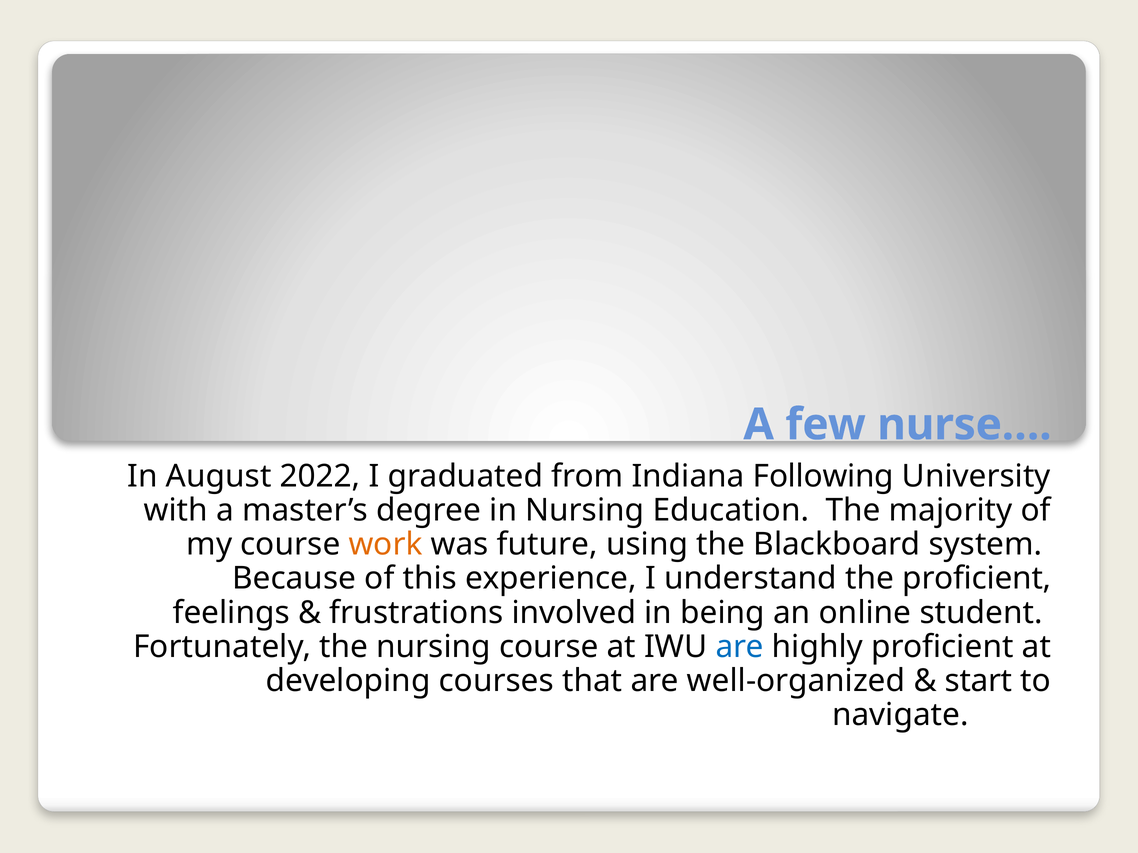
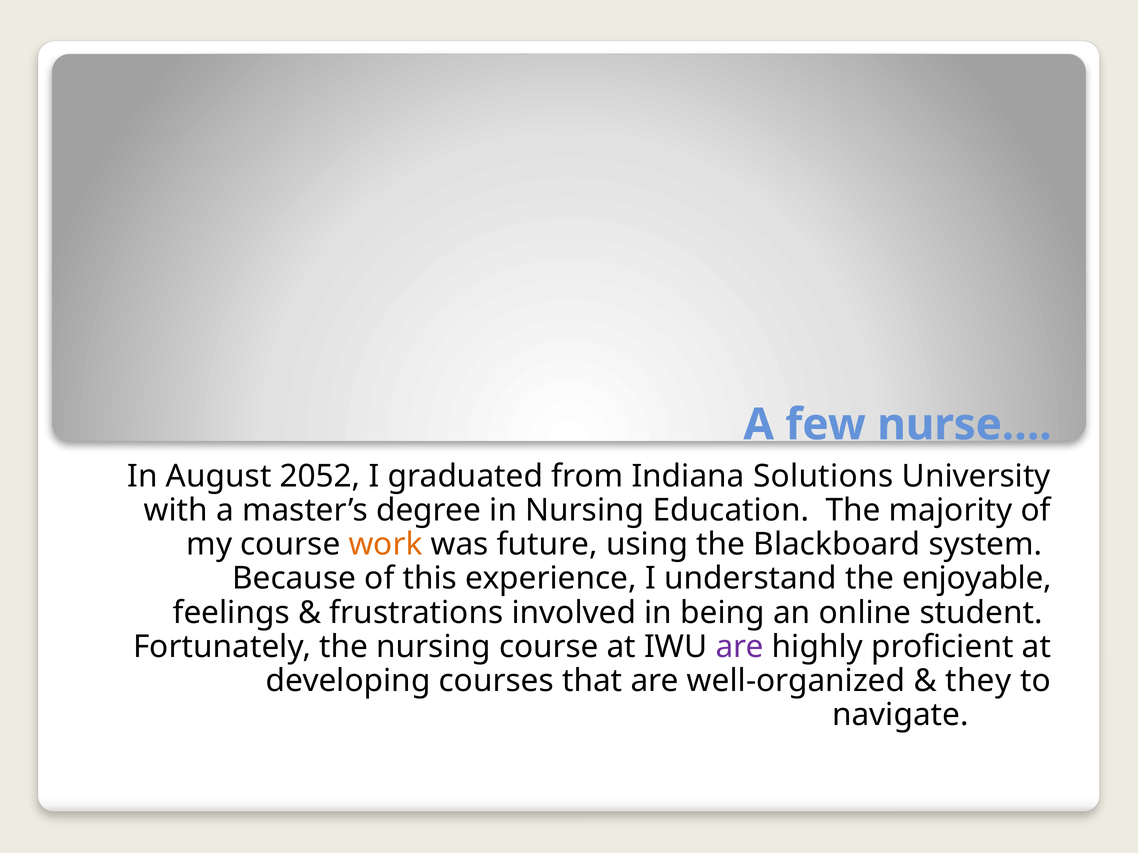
2022: 2022 -> 2052
Following: Following -> Solutions
the proficient: proficient -> enjoyable
are at (740, 647) colour: blue -> purple
start: start -> they
